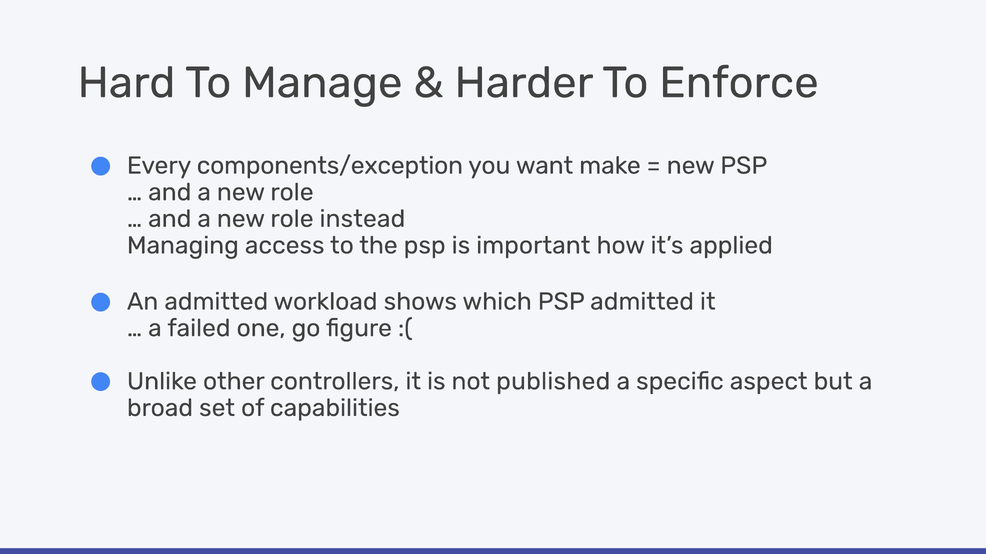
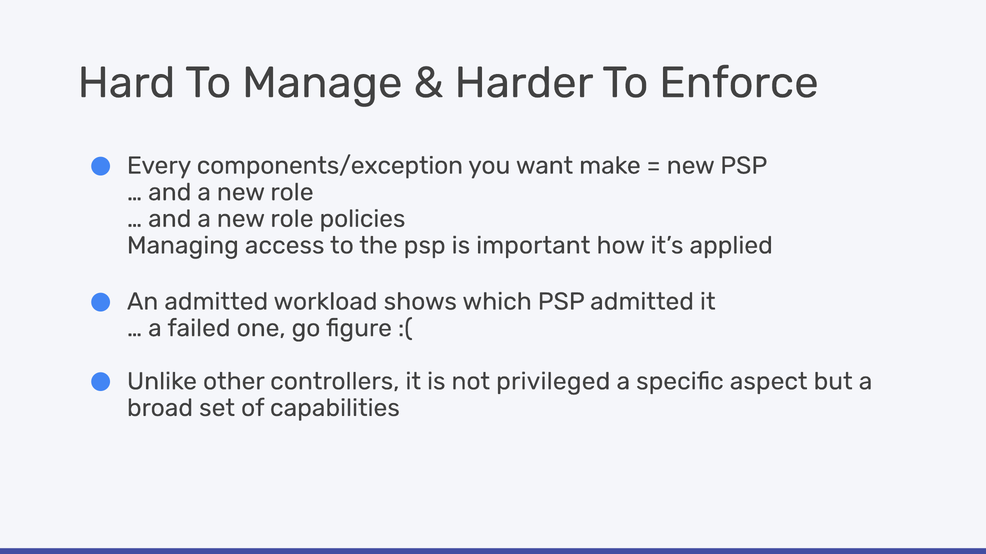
instead: instead -> policies
published: published -> privileged
